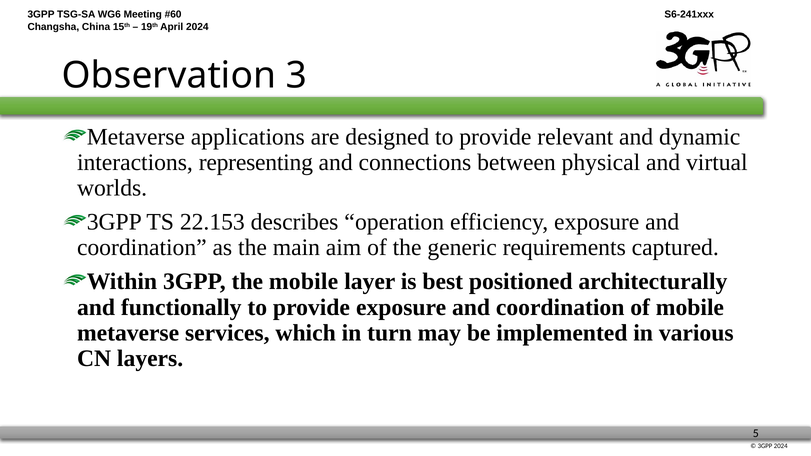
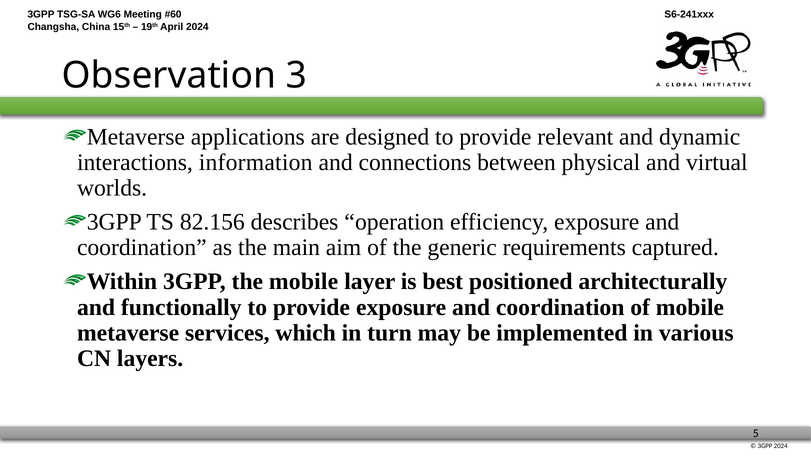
representing: representing -> information
22.153: 22.153 -> 82.156
